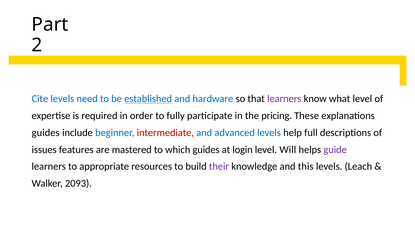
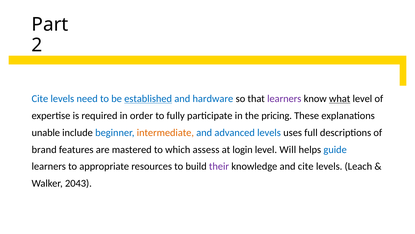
what underline: none -> present
guides at (46, 132): guides -> unable
intermediate colour: red -> orange
help: help -> uses
issues: issues -> brand
which guides: guides -> assess
guide colour: purple -> blue
and this: this -> cite
2093: 2093 -> 2043
